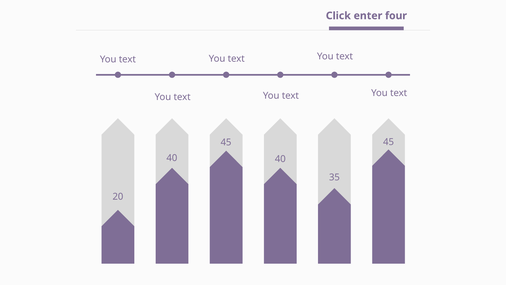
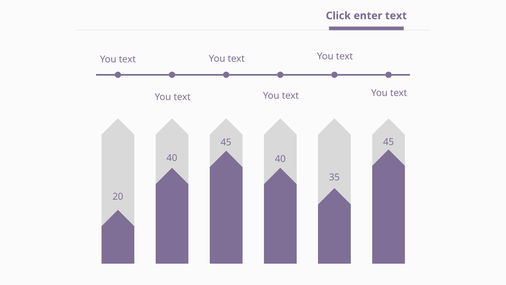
enter four: four -> text
